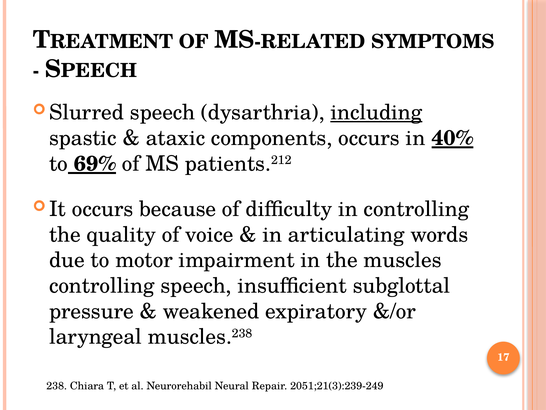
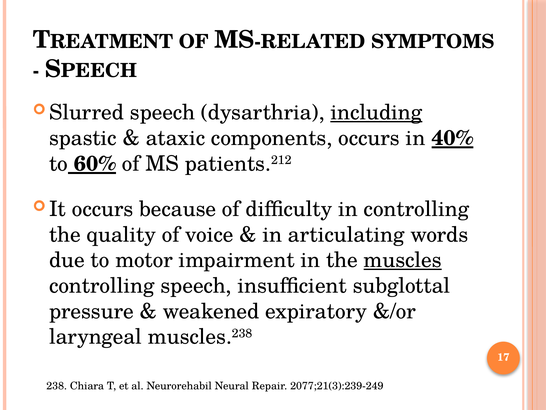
69%: 69% -> 60%
muscles underline: none -> present
2051;21(3):239-249: 2051;21(3):239-249 -> 2077;21(3):239-249
